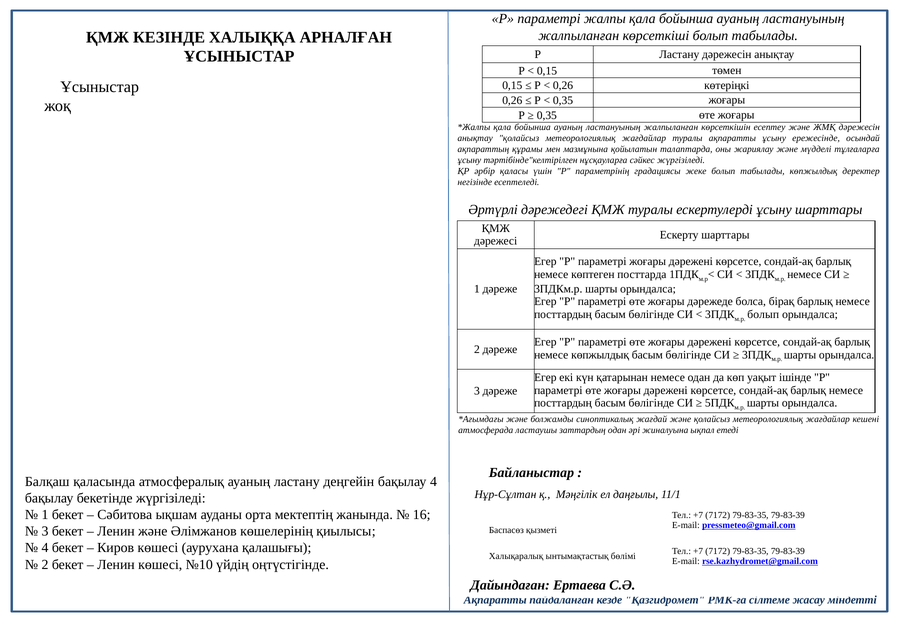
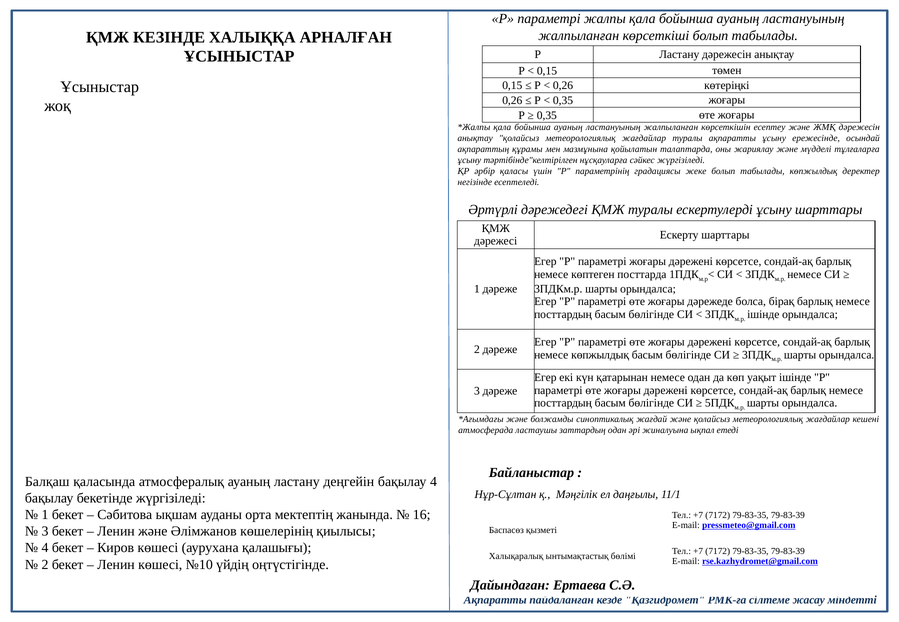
болып at (763, 315): болып -> ішінде
